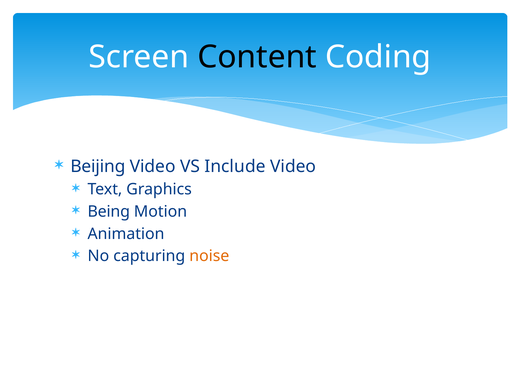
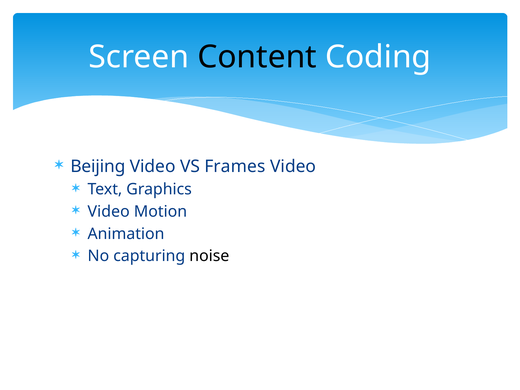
Include: Include -> Frames
Being at (109, 212): Being -> Video
noise colour: orange -> black
